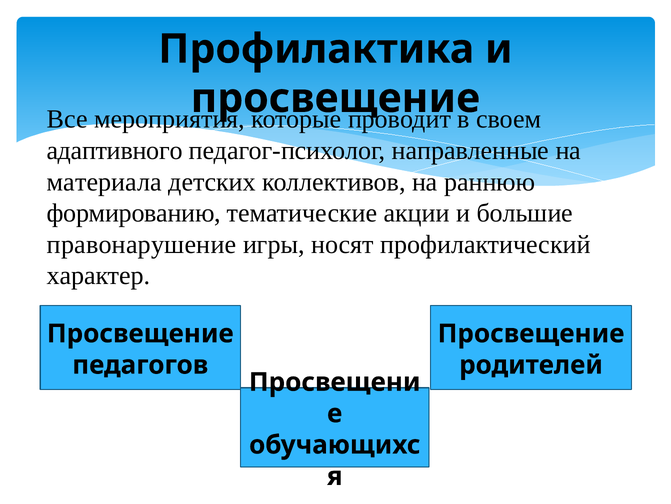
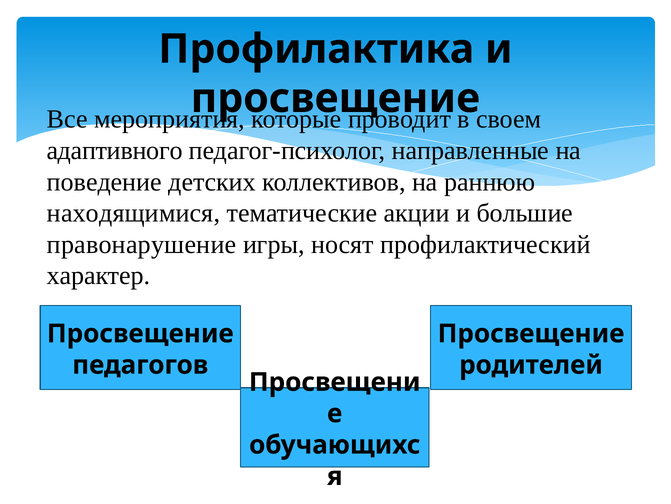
материала: материала -> поведение
формированию: формированию -> находящимися
